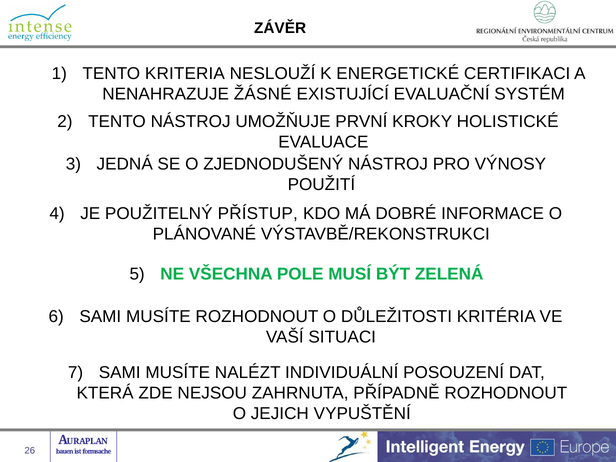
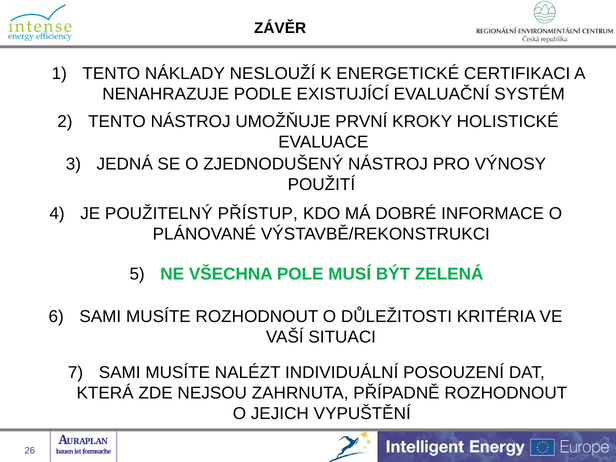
KRITERIA: KRITERIA -> NÁKLADY
ŽÁSNÉ: ŽÁSNÉ -> PODLE
